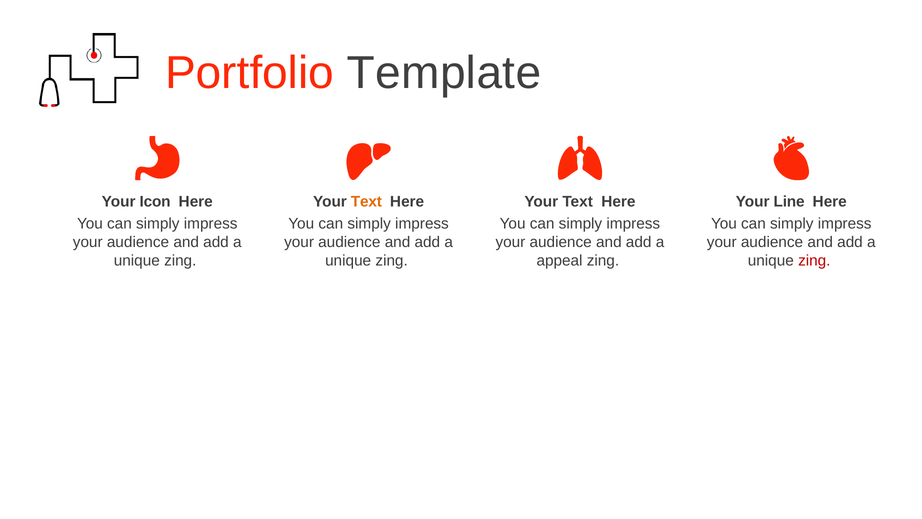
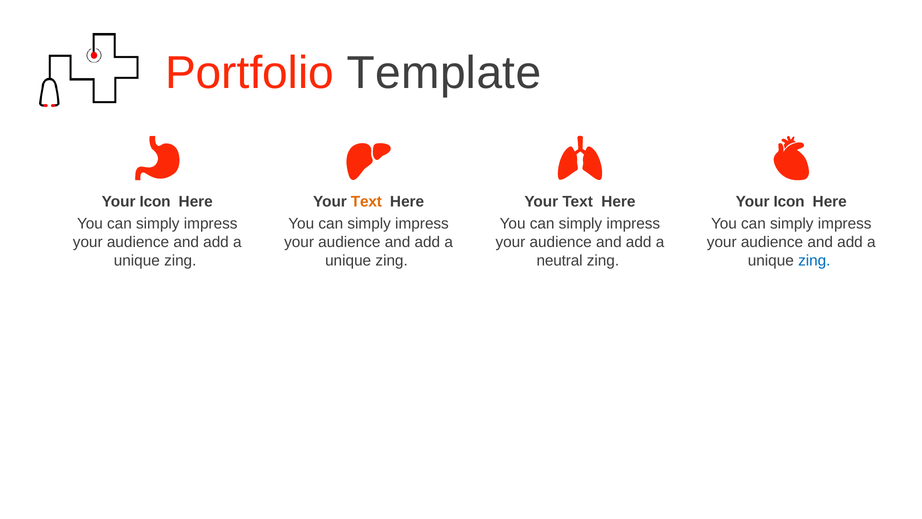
Line at (789, 202): Line -> Icon
appeal: appeal -> neutral
zing at (814, 260) colour: red -> blue
